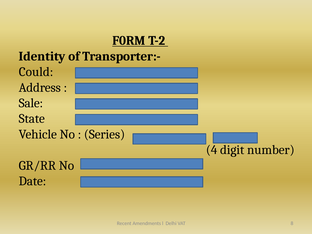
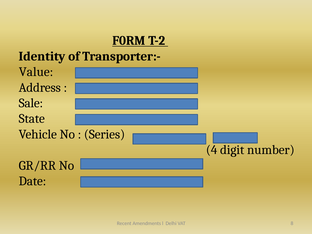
Could: Could -> Value
